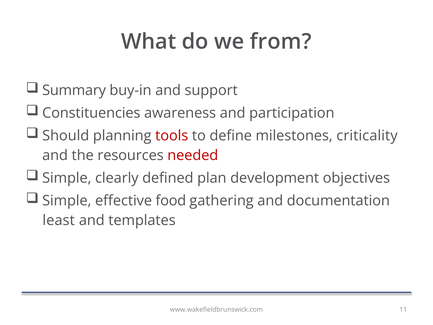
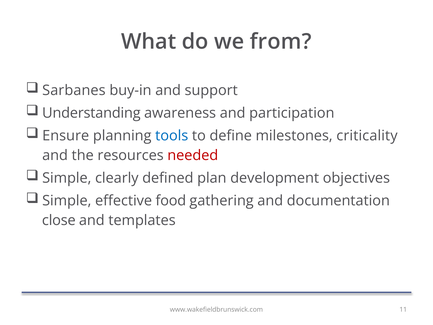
Summary: Summary -> Sarbanes
Constituencies: Constituencies -> Understanding
Should: Should -> Ensure
tools colour: red -> blue
least: least -> close
